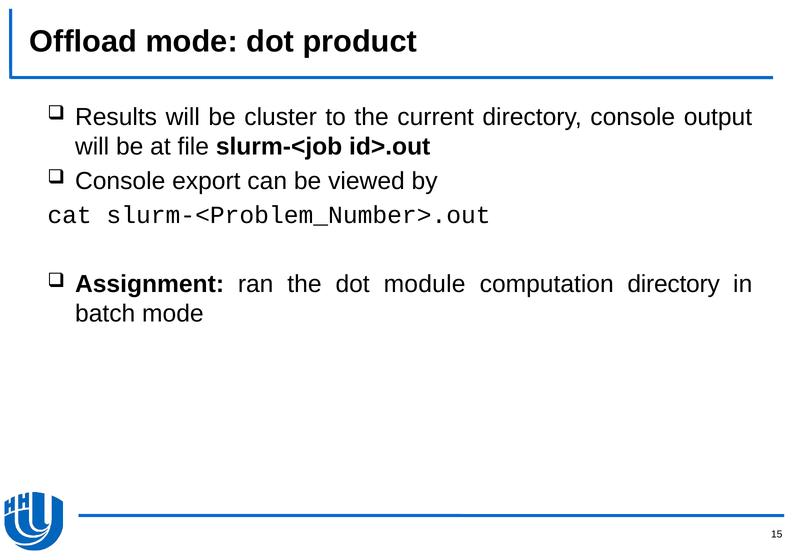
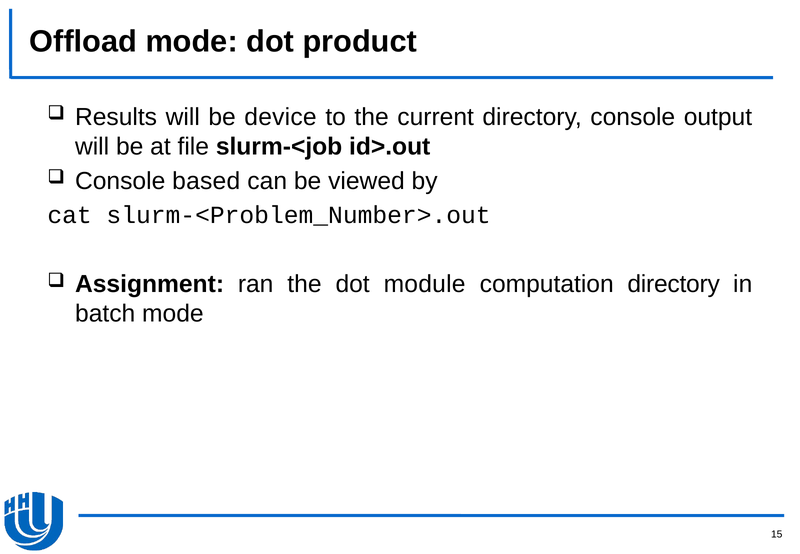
cluster: cluster -> device
export: export -> based
